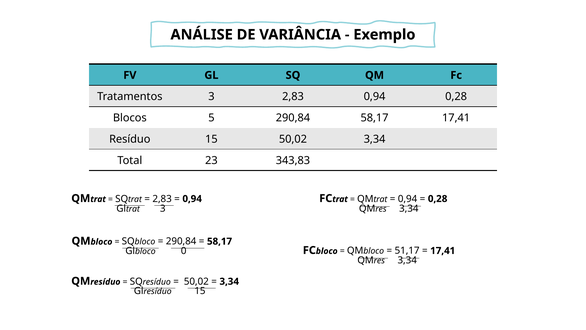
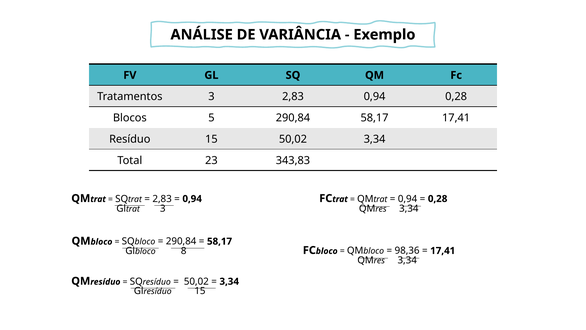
0: 0 -> 8
51,17: 51,17 -> 98,36
